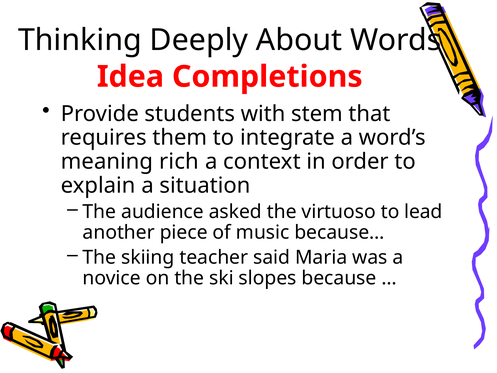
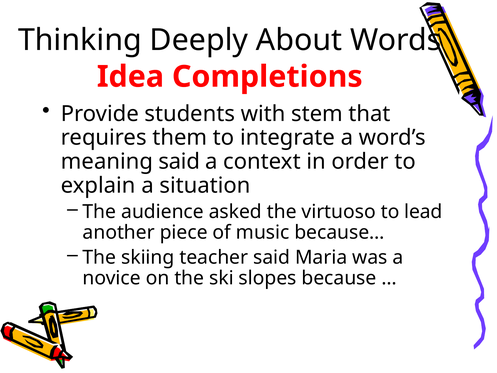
meaning rich: rich -> said
